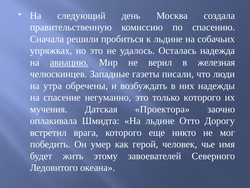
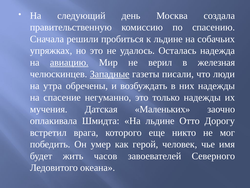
Западные underline: none -> present
только которого: которого -> надежды
Проектора: Проектора -> Маленьких
этому: этому -> часов
